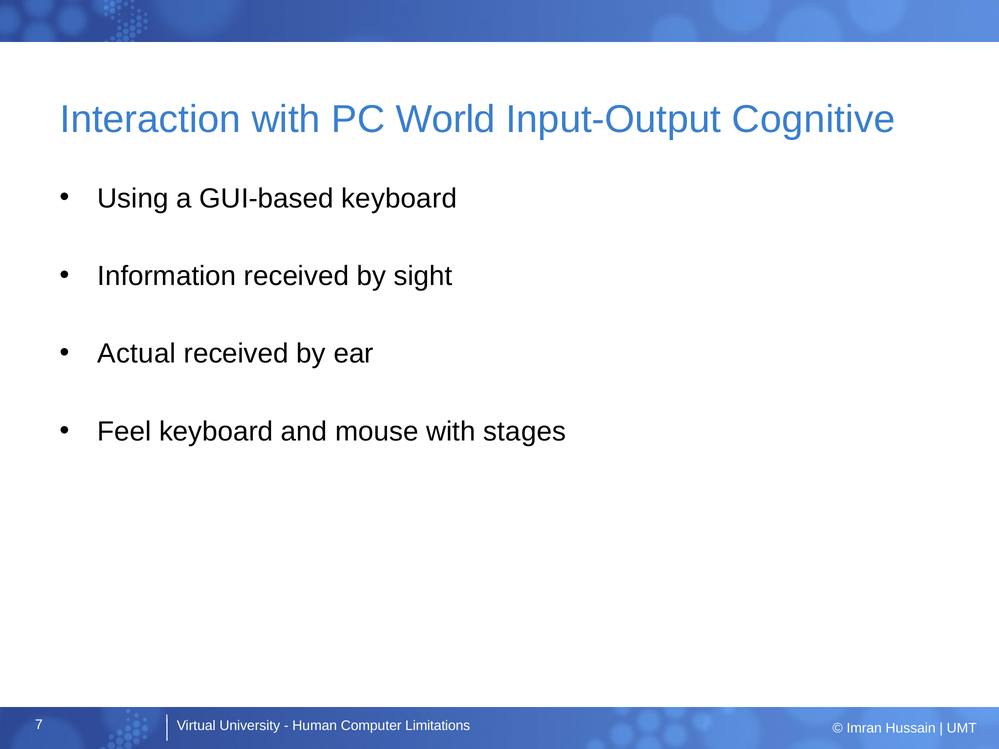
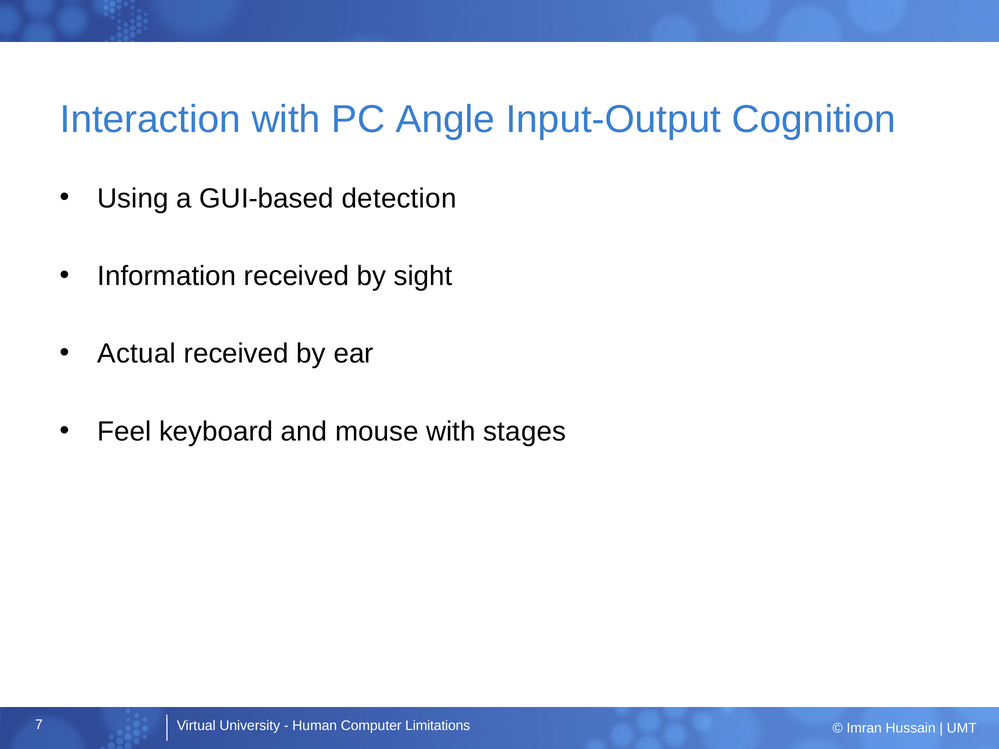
World: World -> Angle
Cognitive: Cognitive -> Cognition
GUI-based keyboard: keyboard -> detection
